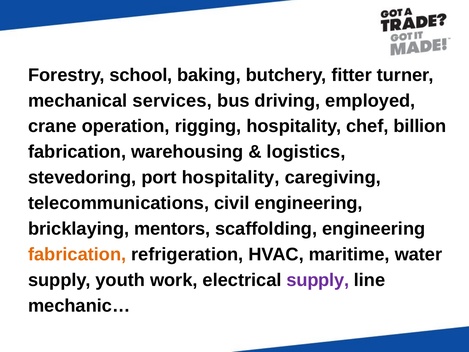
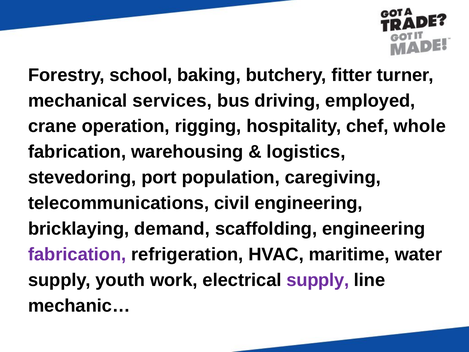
billion: billion -> whole
port hospitality: hospitality -> population
mentors: mentors -> demand
fabrication at (77, 254) colour: orange -> purple
